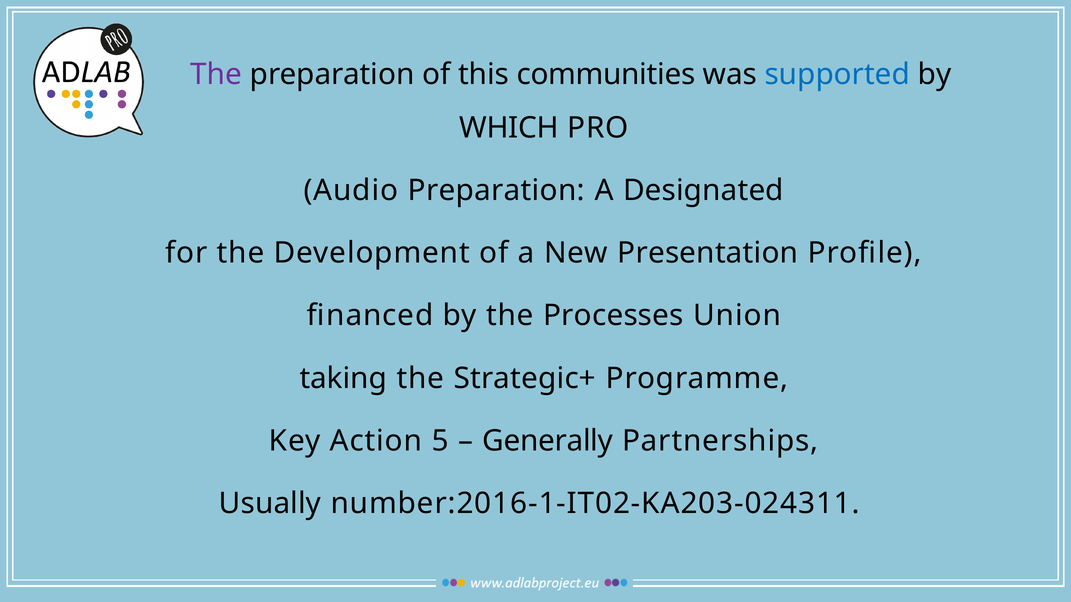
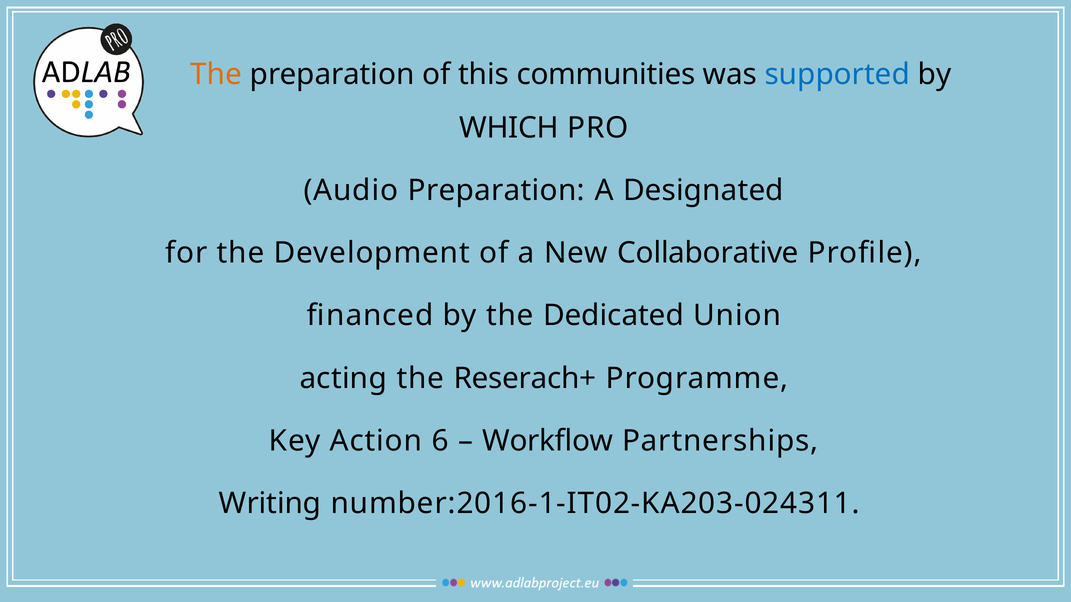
The at (216, 74) colour: purple -> orange
Presentation: Presentation -> Collaborative
Processes: Processes -> Dedicated
taking: taking -> acting
Strategic+: Strategic+ -> Reserach+
5: 5 -> 6
Generally: Generally -> Workflow
Usually: Usually -> Writing
